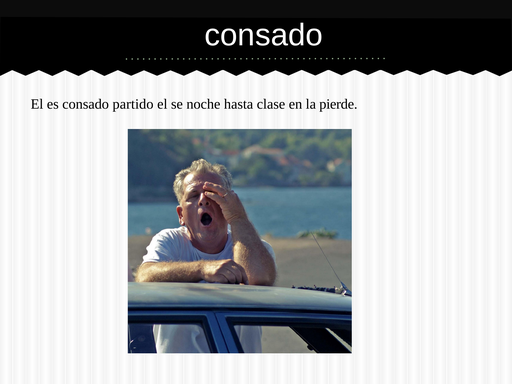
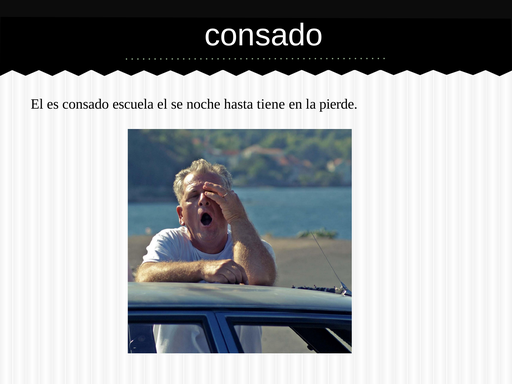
partido: partido -> escuela
clase: clase -> tiene
